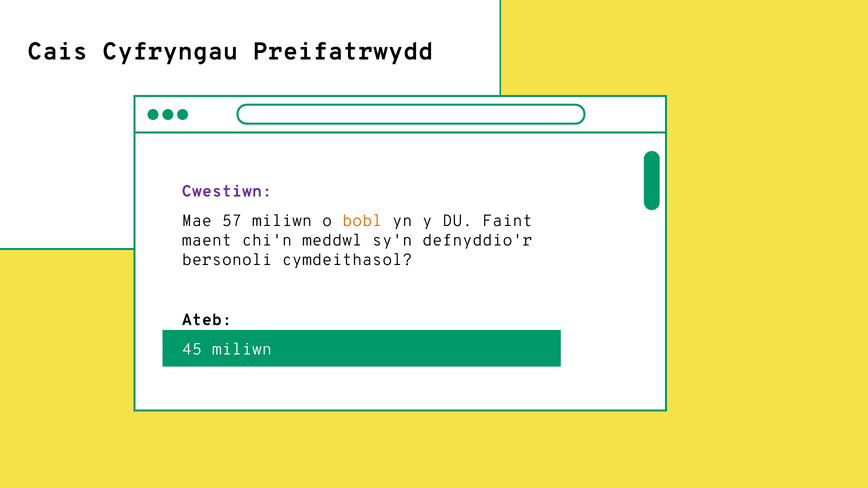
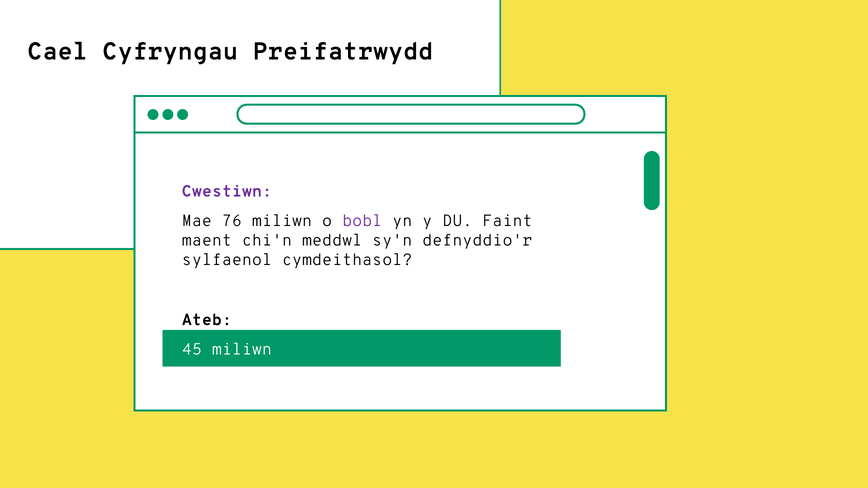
Cais: Cais -> Cael
57: 57 -> 76
bobl colour: orange -> purple
bersonoli: bersonoli -> sylfaenol
